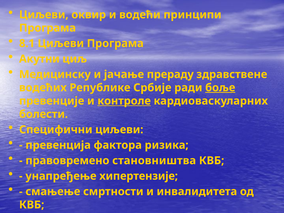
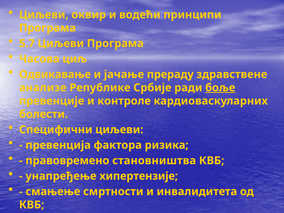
8.1: 8.1 -> 5.7
Акутни: Акутни -> Часова
Медицинску: Медицинску -> Одвикавање
водећих: водећих -> анализе
контроле underline: present -> none
